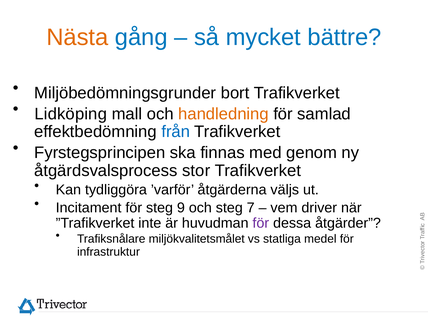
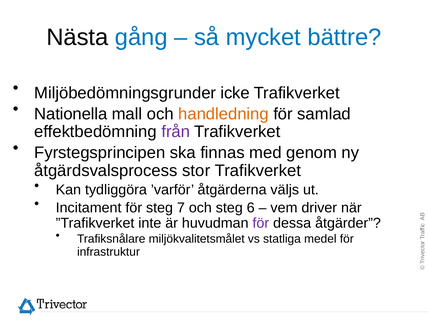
Nästa colour: orange -> black
bort: bort -> icke
Lidköping: Lidköping -> Nationella
från colour: blue -> purple
9: 9 -> 7
7: 7 -> 6
